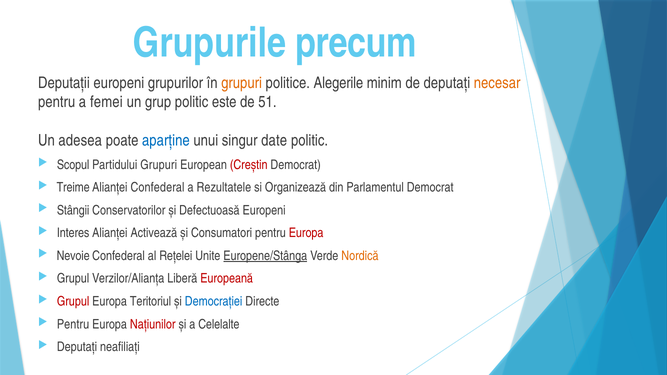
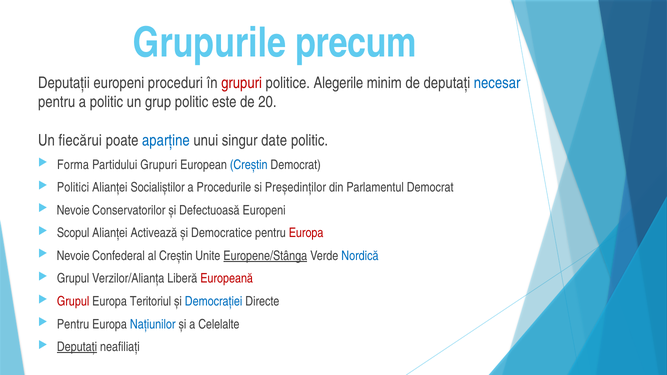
grupurilor: grupurilor -> proceduri
grupuri at (242, 83) colour: orange -> red
necesar colour: orange -> blue
a femei: femei -> politic
51: 51 -> 20
adesea: adesea -> fiecărui
Scopul: Scopul -> Forma
Creștin at (249, 165) colour: red -> blue
Treime: Treime -> Politici
Alianței Confederal: Confederal -> Socialiștilor
Rezultatele: Rezultatele -> Procedurile
Organizează: Organizează -> Președinților
Stângii at (73, 210): Stângii -> Nevoie
Interes: Interes -> Scopul
Consumatori: Consumatori -> Democratice
al Rețelei: Rețelei -> Creștin
Nordică colour: orange -> blue
Națiunilor colour: red -> blue
Deputați at (77, 347) underline: none -> present
